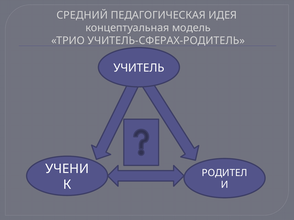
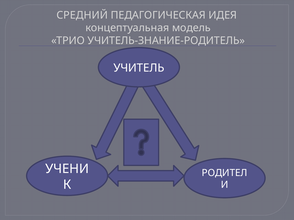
УЧИТЕЛЬ-СФЕРАХ-РОДИТЕЛЬ: УЧИТЕЛЬ-СФЕРАХ-РОДИТЕЛЬ -> УЧИТЕЛЬ-ЗНАНИЕ-РОДИТЕЛЬ
